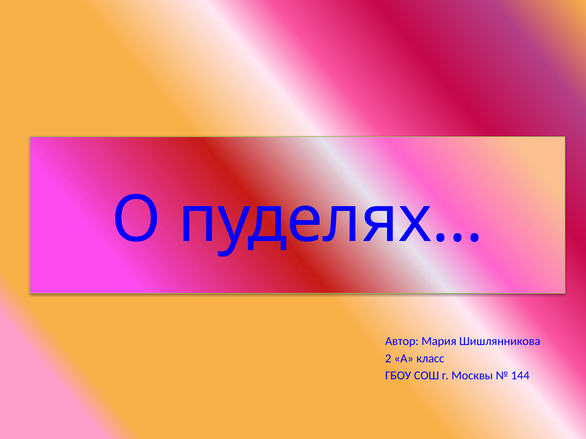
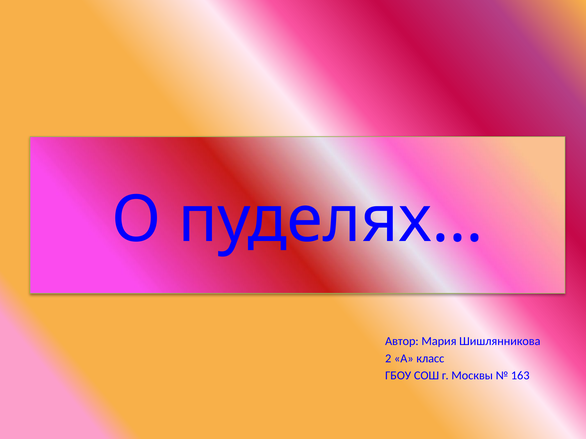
144: 144 -> 163
